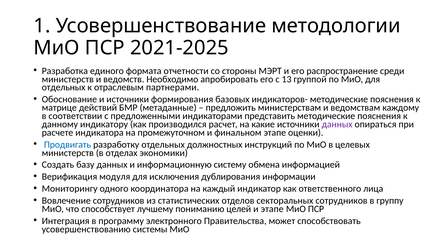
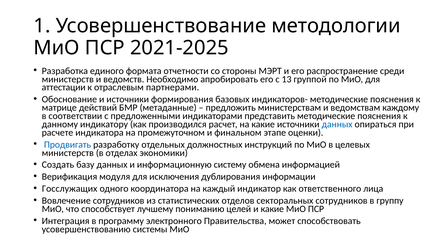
отдельных at (64, 88): отдельных -> аттестации
данных at (337, 125) colour: purple -> blue
Мониторингу: Мониторингу -> Госслужащих
и этапе: этапе -> какие
